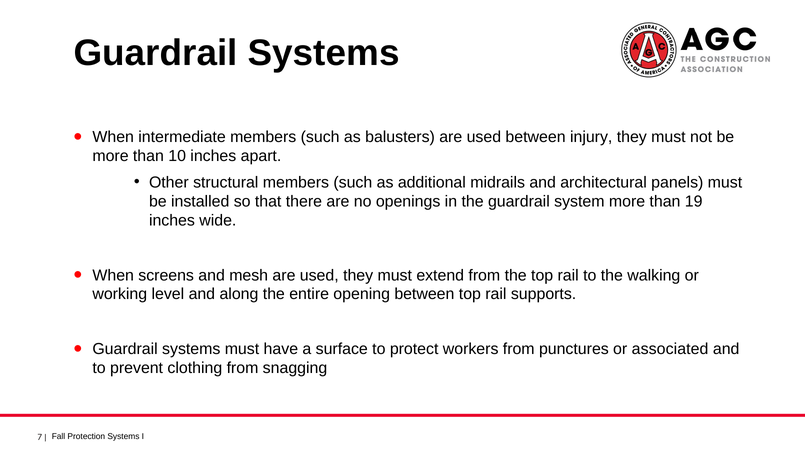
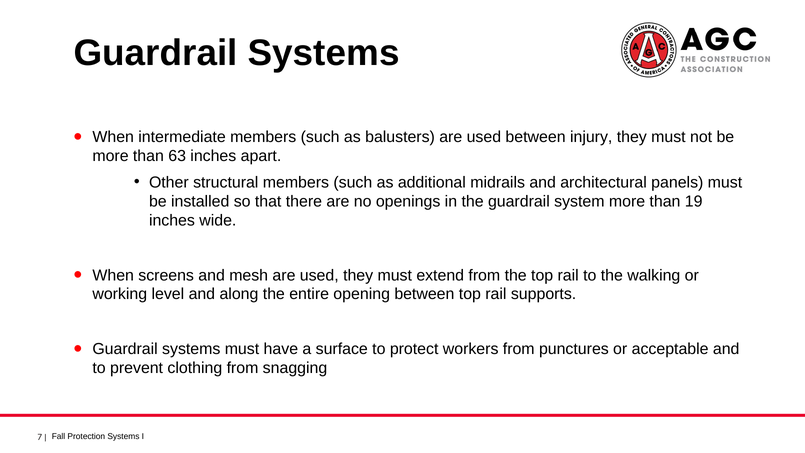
10: 10 -> 63
associated: associated -> acceptable
